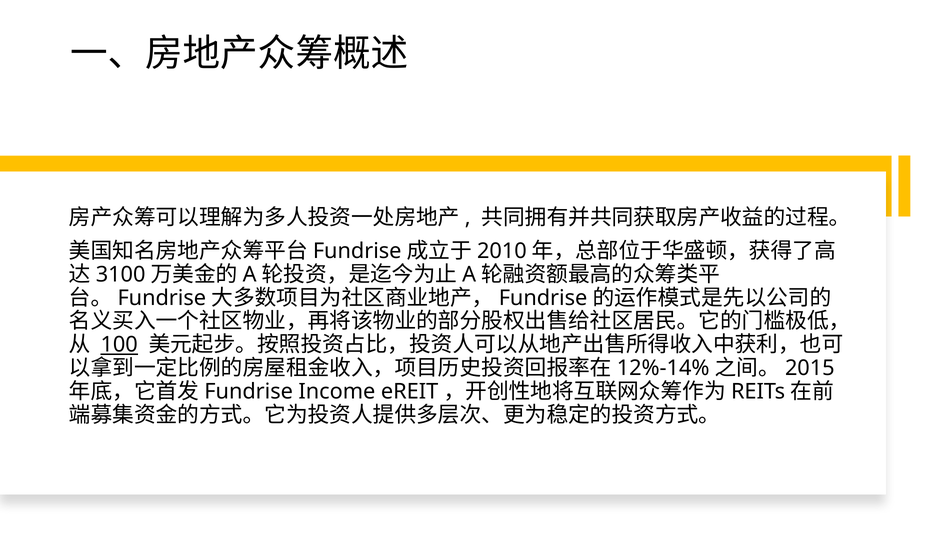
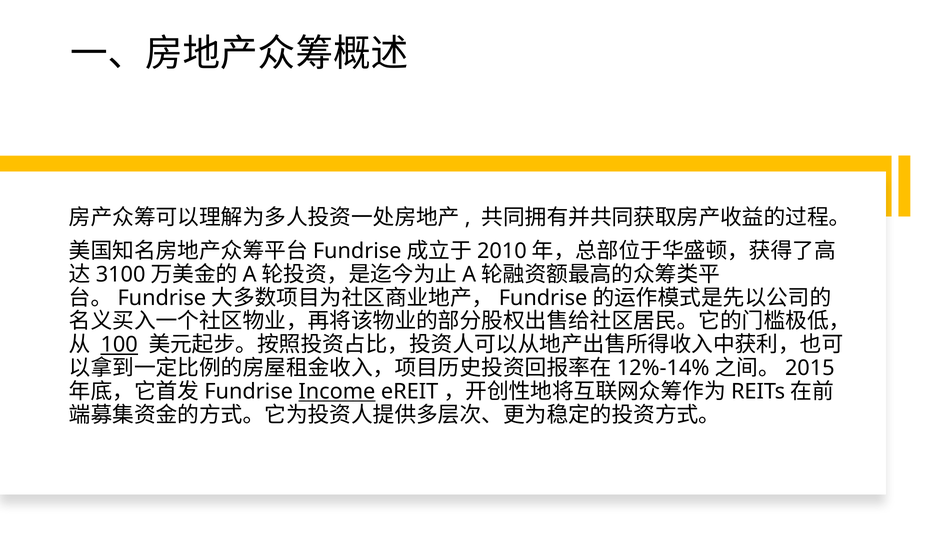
Income underline: none -> present
